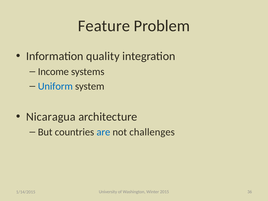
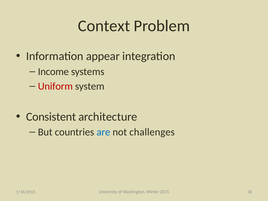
Feature: Feature -> Context
quality: quality -> appear
Uniform colour: blue -> red
Nicaragua: Nicaragua -> Consistent
